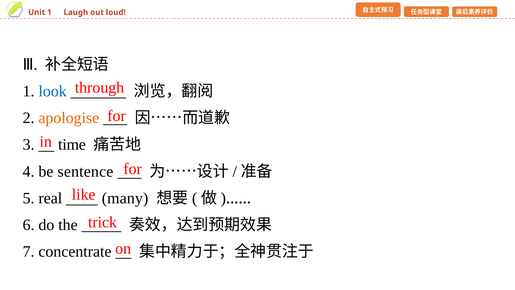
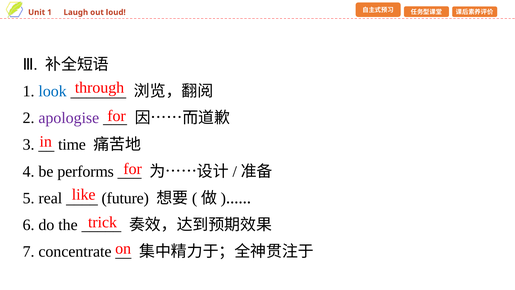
apologise colour: orange -> purple
sentence: sentence -> performs
many: many -> future
